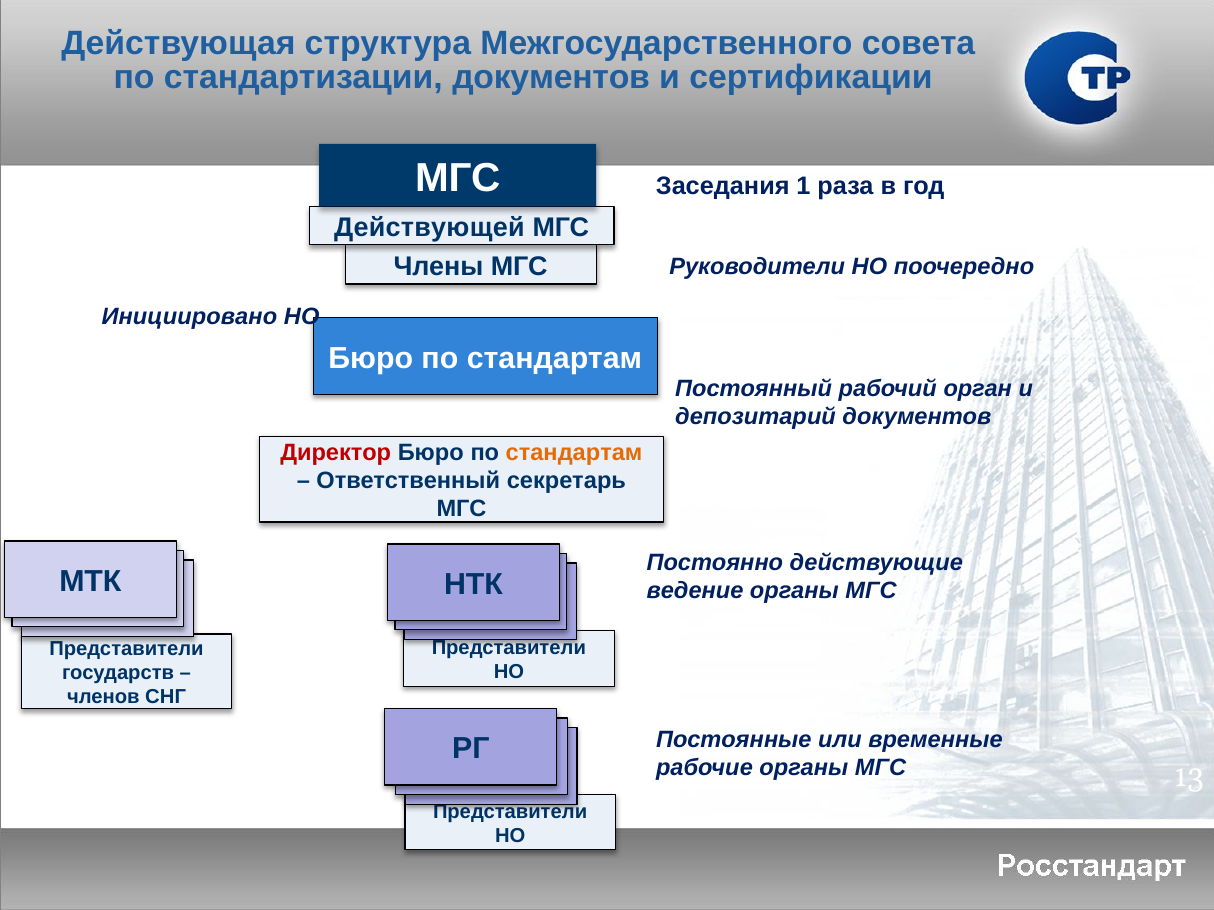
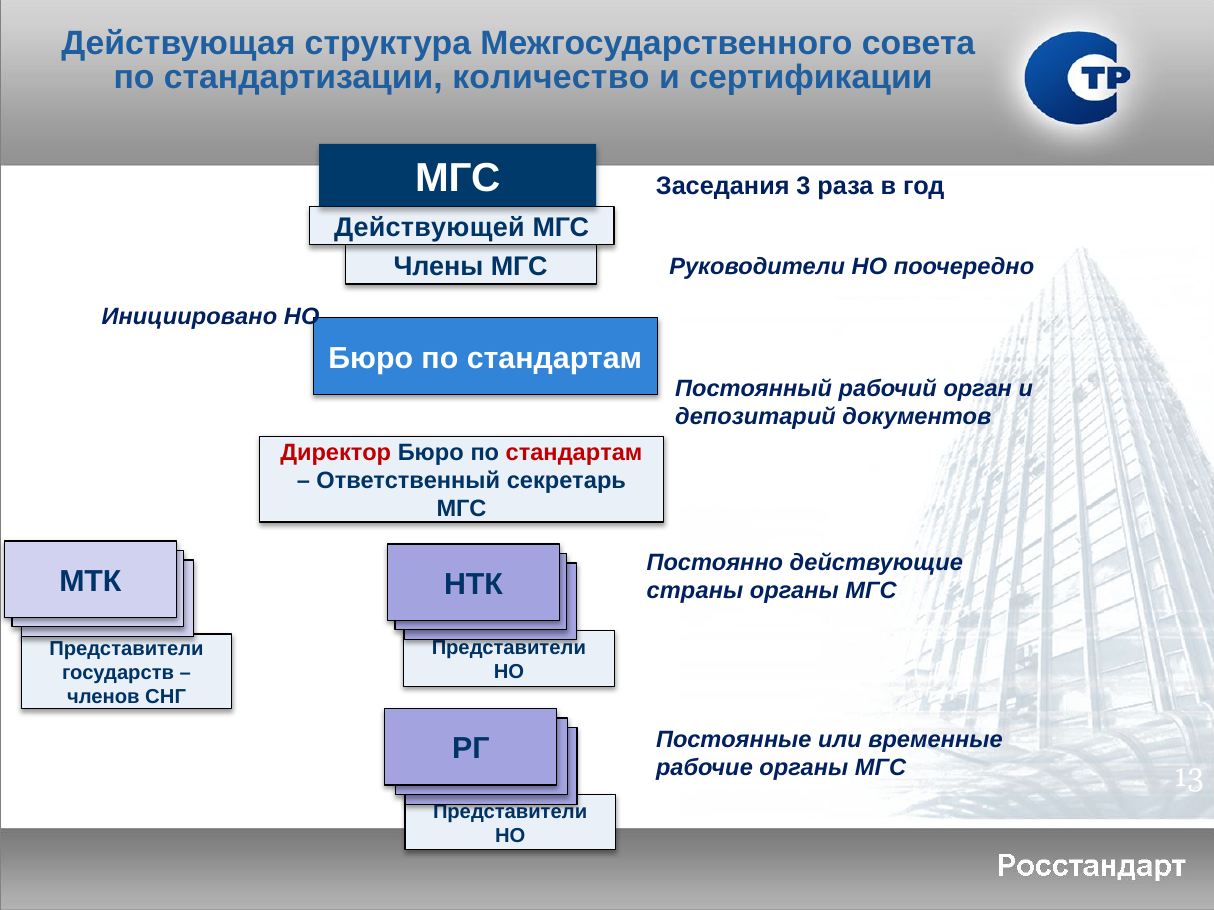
стандартизации документов: документов -> количество
1: 1 -> 3
стандартам at (574, 453) colour: orange -> red
ведение: ведение -> страны
